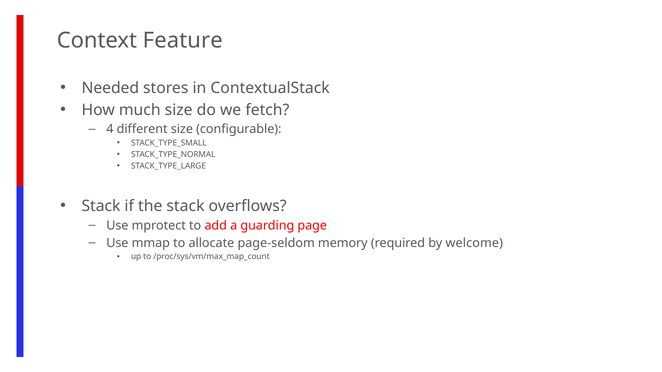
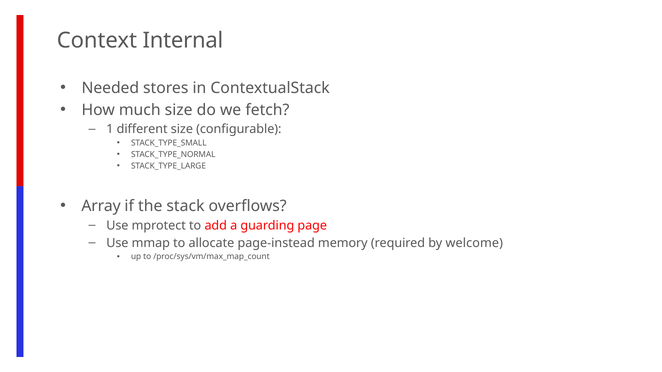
Feature: Feature -> Internal
4: 4 -> 1
Stack at (101, 206): Stack -> Array
page-seldom: page-seldom -> page-instead
